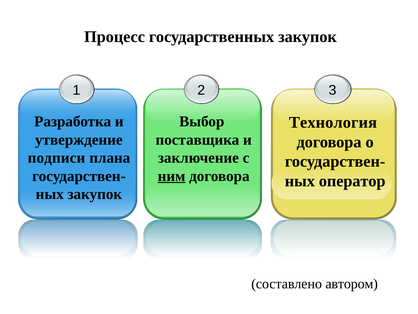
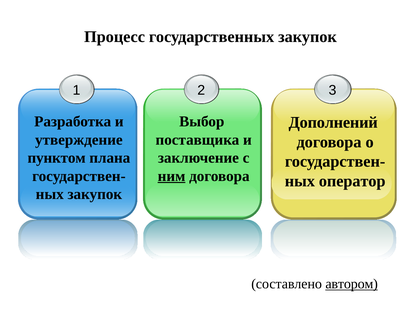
Технология: Технология -> Дополнений
подписи: подписи -> пунктом
автором underline: none -> present
